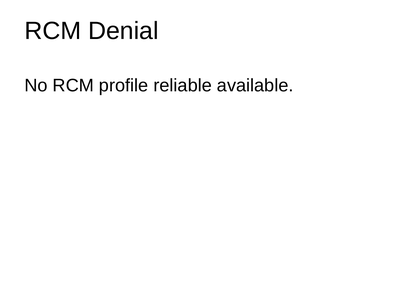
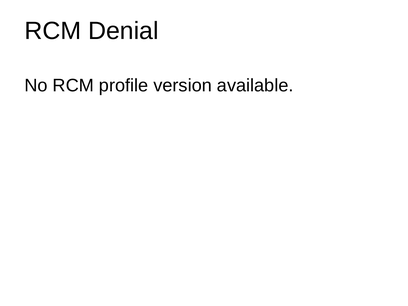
reliable: reliable -> version
